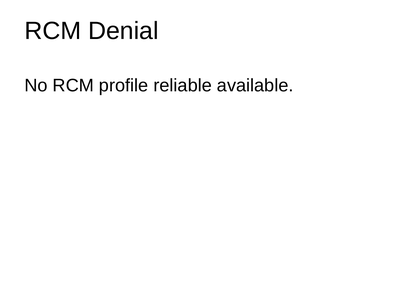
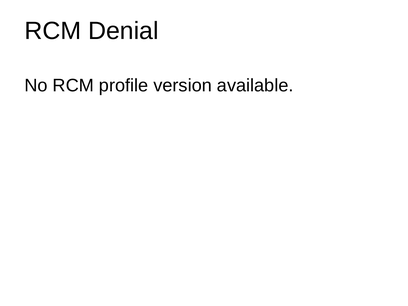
reliable: reliable -> version
